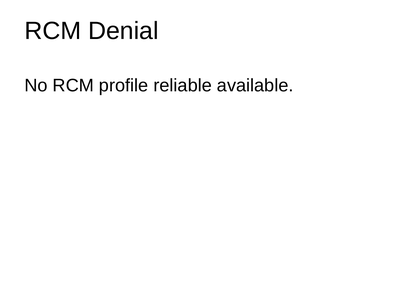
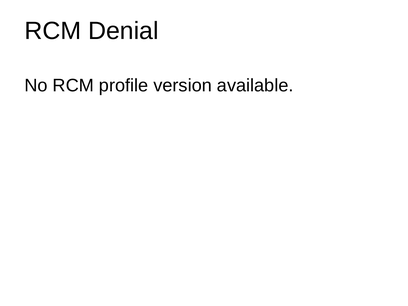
reliable: reliable -> version
